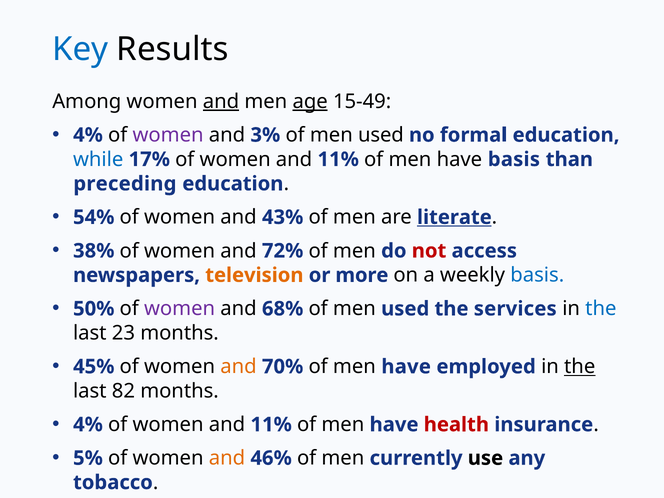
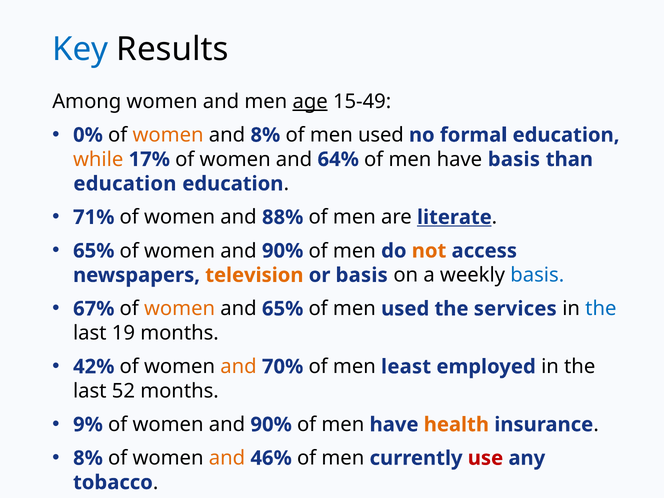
and at (221, 101) underline: present -> none
4% at (88, 135): 4% -> 0%
women at (168, 135) colour: purple -> orange
and 3%: 3% -> 8%
while colour: blue -> orange
11% at (338, 159): 11% -> 64%
preceding at (125, 184): preceding -> education
54%: 54% -> 71%
43%: 43% -> 88%
38% at (94, 251): 38% -> 65%
72% at (283, 251): 72% -> 90%
not colour: red -> orange
or more: more -> basis
50%: 50% -> 67%
women at (180, 309) colour: purple -> orange
and 68%: 68% -> 65%
23: 23 -> 19
45%: 45% -> 42%
70% of men have: have -> least
the at (580, 367) underline: present -> none
82: 82 -> 52
4% at (88, 425): 4% -> 9%
11% at (271, 425): 11% -> 90%
health colour: red -> orange
5% at (88, 458): 5% -> 8%
use colour: black -> red
